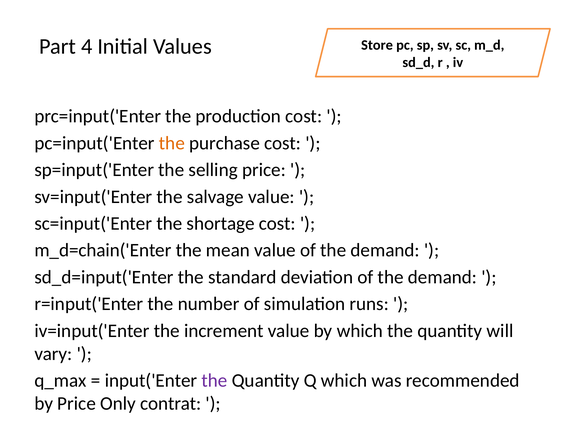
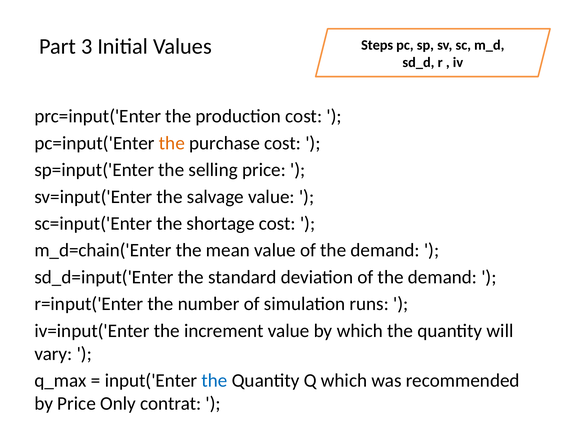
4: 4 -> 3
Store: Store -> Steps
the at (215, 380) colour: purple -> blue
